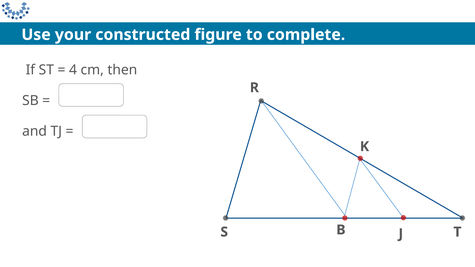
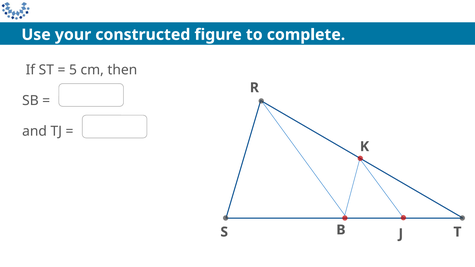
4: 4 -> 5
